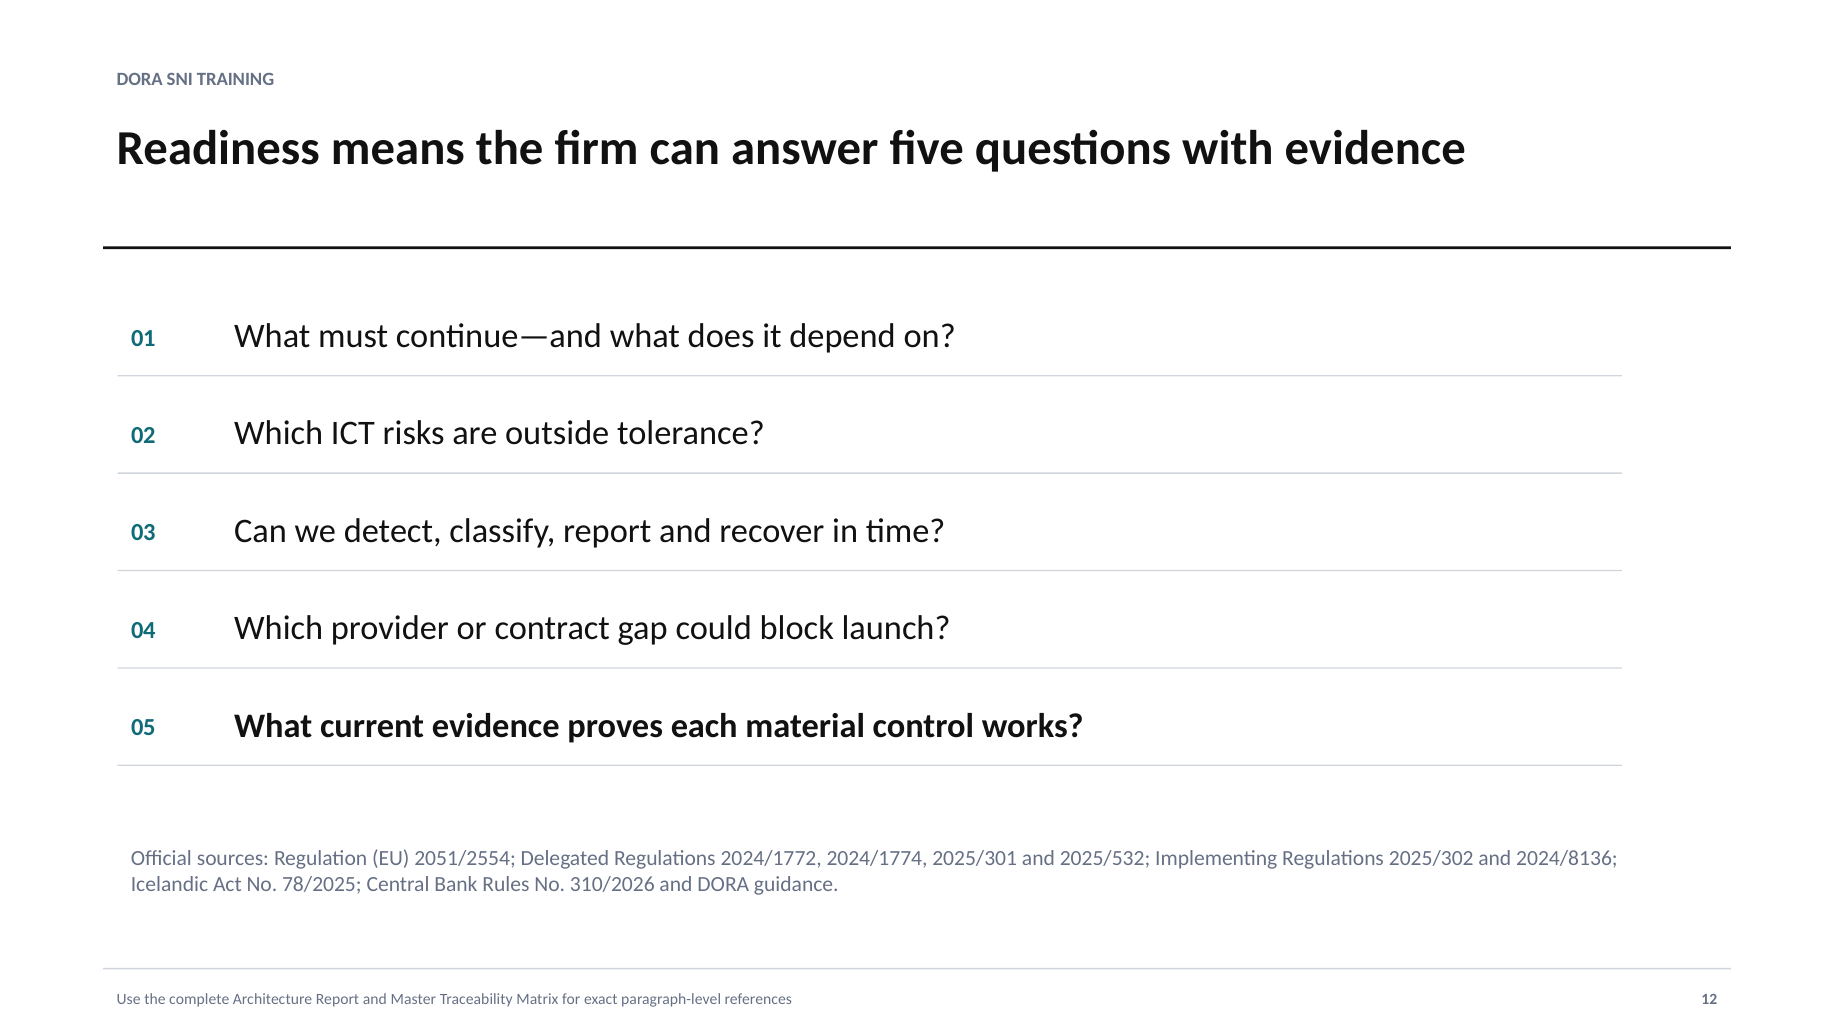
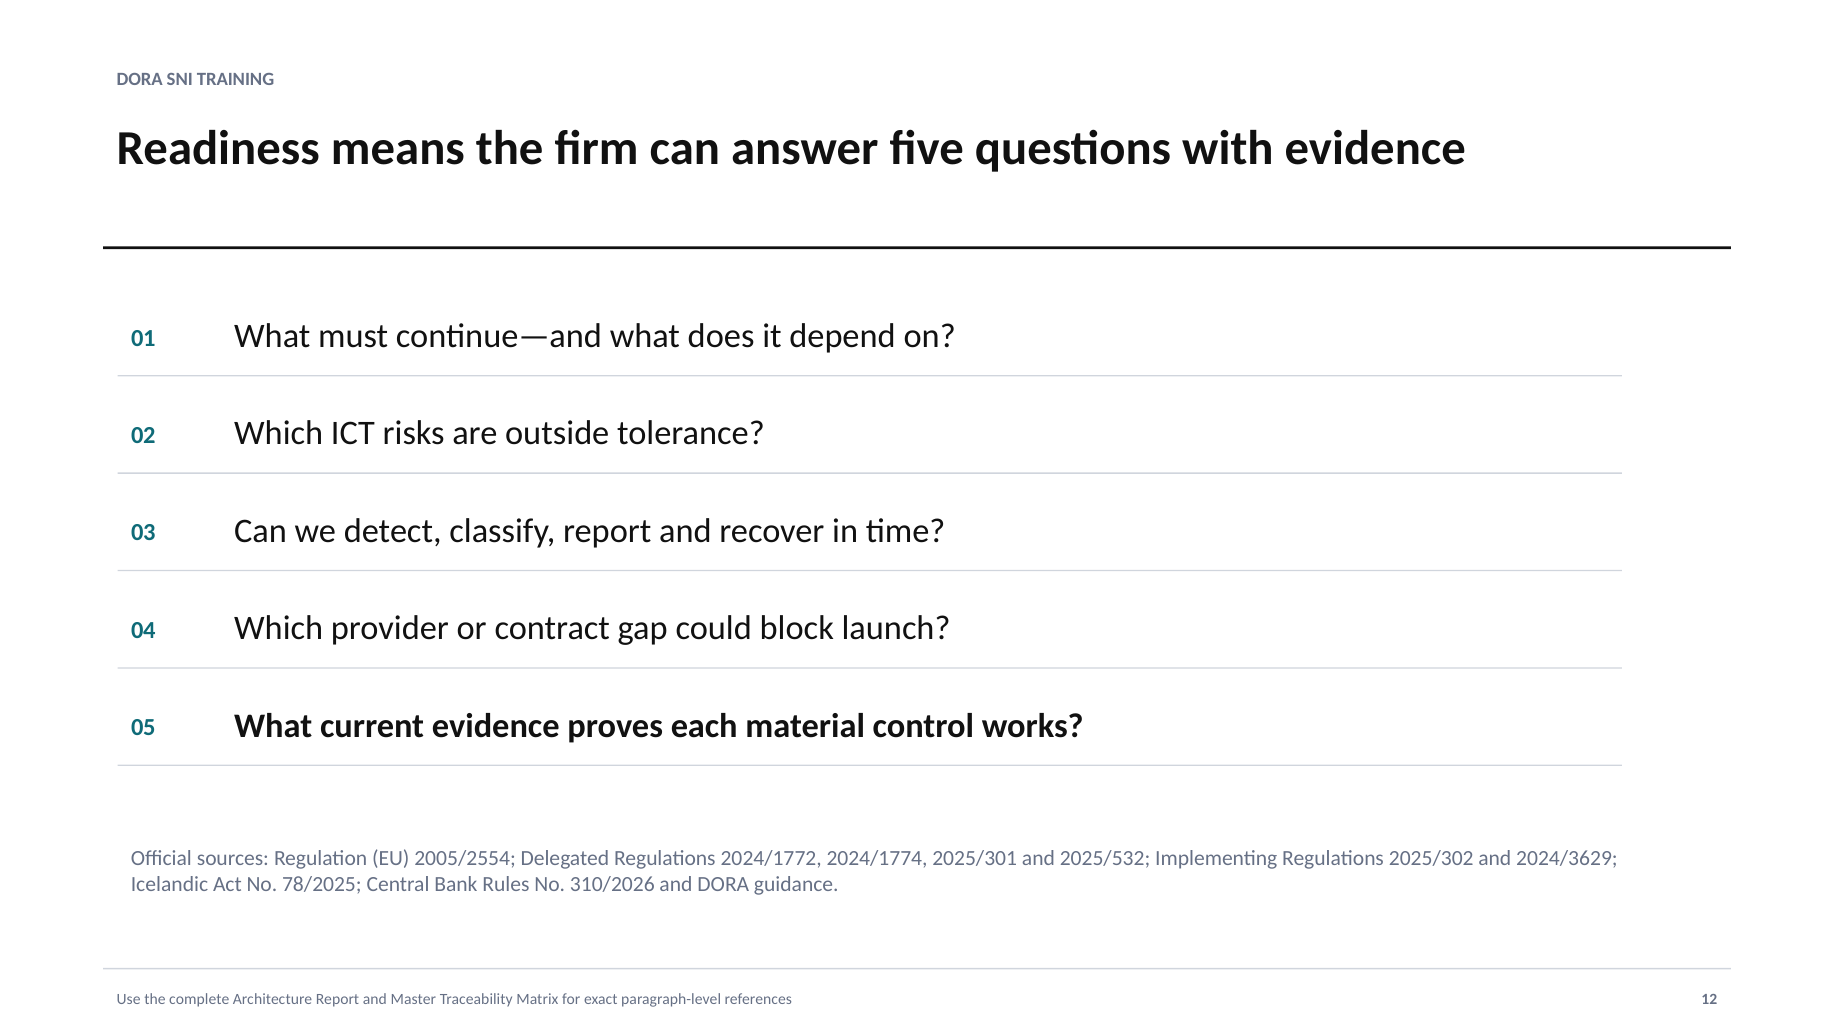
2051/2554: 2051/2554 -> 2005/2554
2024/8136: 2024/8136 -> 2024/3629
